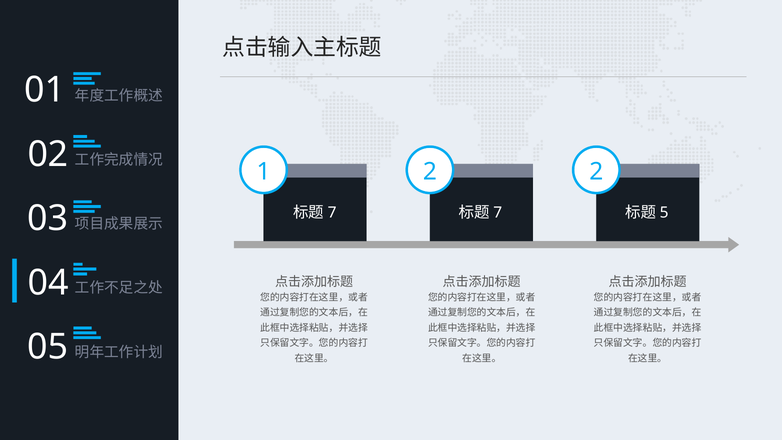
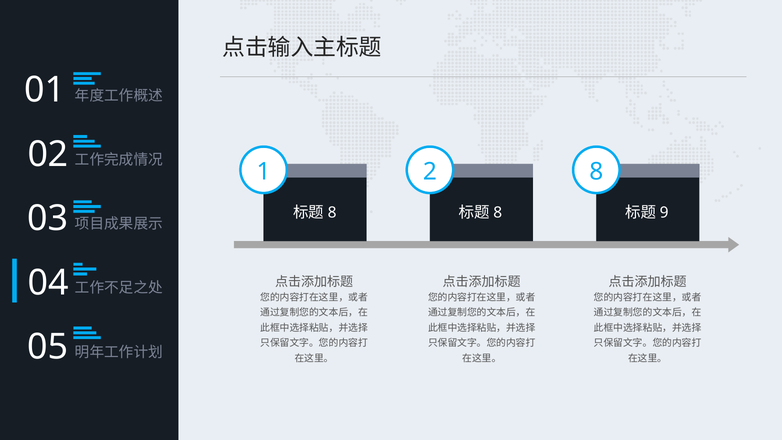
1 2: 2 -> 8
7 at (332, 213): 7 -> 8
7 at (498, 213): 7 -> 8
5: 5 -> 9
